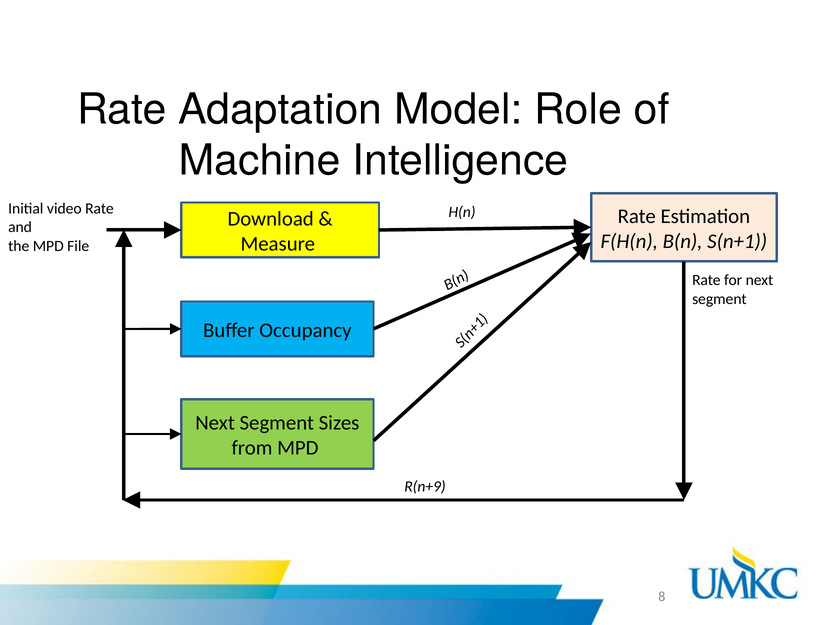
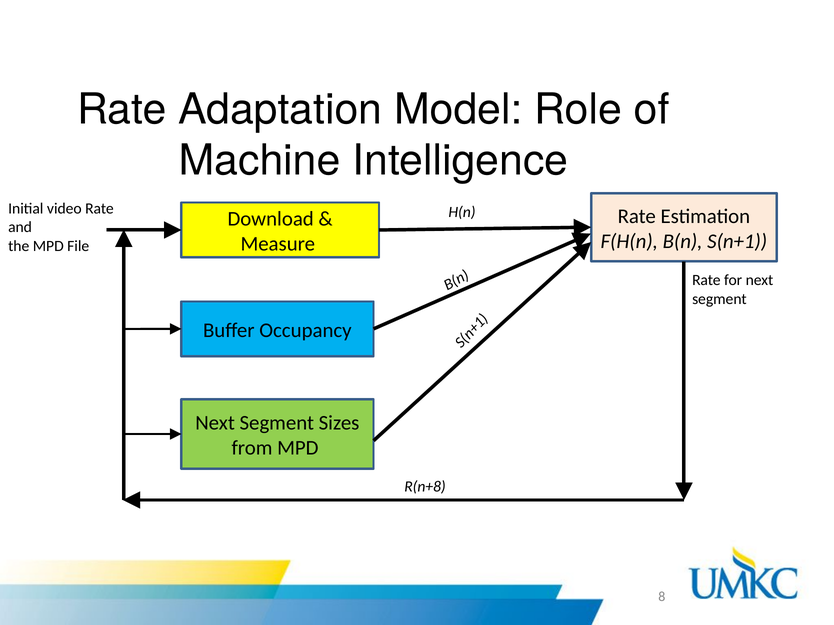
R(n+9: R(n+9 -> R(n+8
